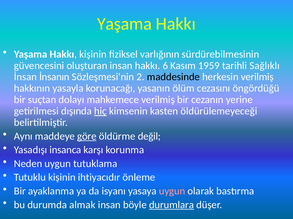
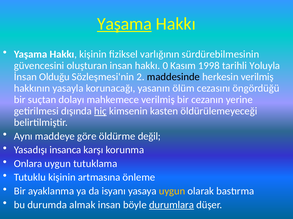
Yaşama at (124, 24) underline: none -> present
6: 6 -> 0
1959: 1959 -> 1998
Sağlıklı: Sağlıklı -> Yoluyla
İnsanın: İnsanın -> Olduğu
göre underline: present -> none
Neden: Neden -> Onlara
ihtiyacıdır: ihtiyacıdır -> artmasına
uygun at (172, 192) colour: pink -> yellow
